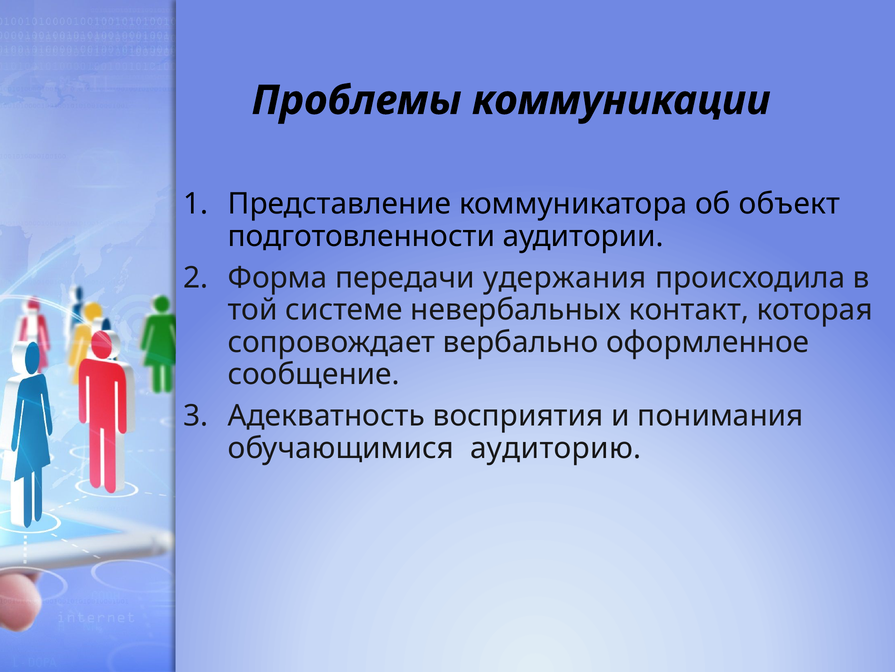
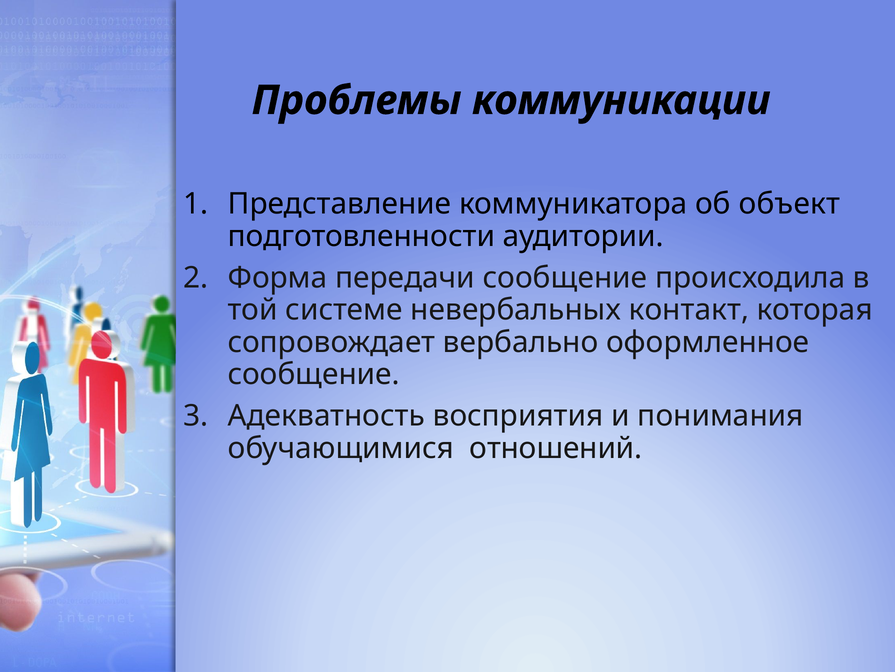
передачи удержания: удержания -> сообщение
аудиторию: аудиторию -> отношений
